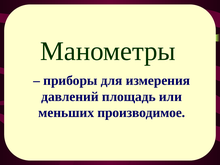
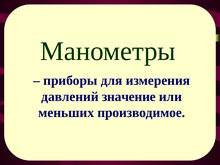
площадь: площадь -> значение
